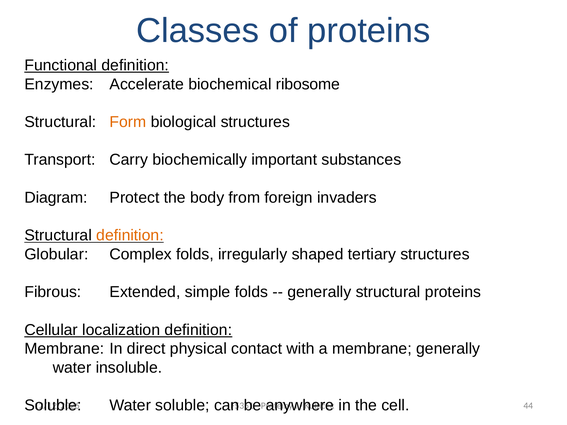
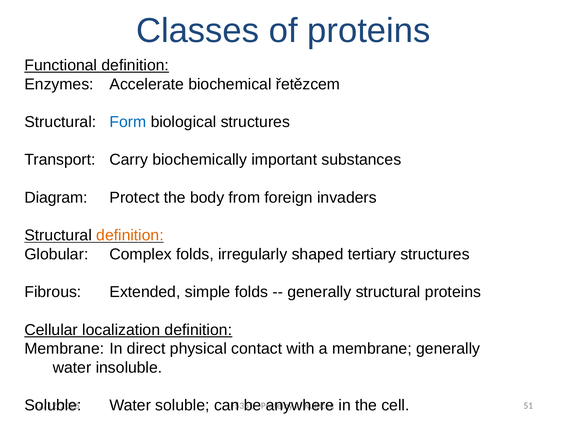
ribosome: ribosome -> řetězcem
Form colour: orange -> blue
44: 44 -> 51
